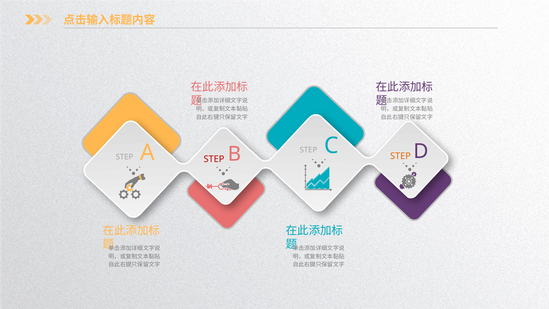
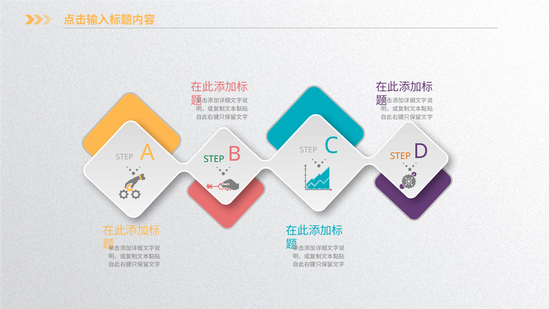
STEP at (214, 159) colour: red -> green
